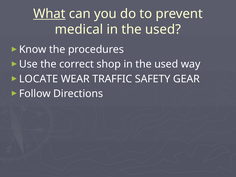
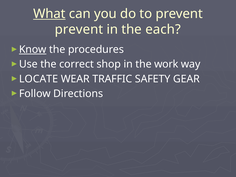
medical at (79, 29): medical -> prevent
used at (163, 29): used -> each
Know underline: none -> present
used at (166, 64): used -> work
